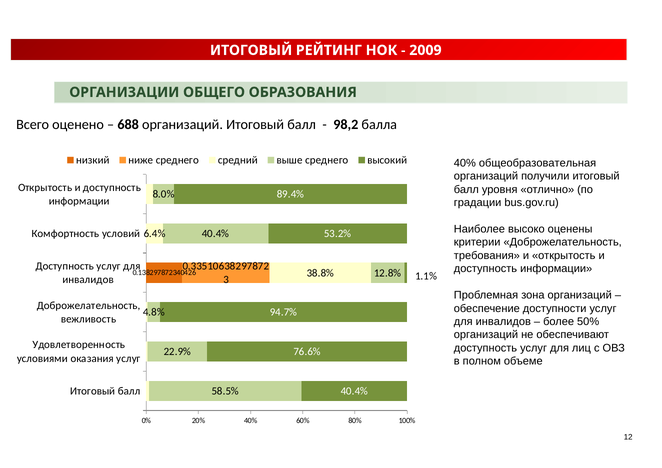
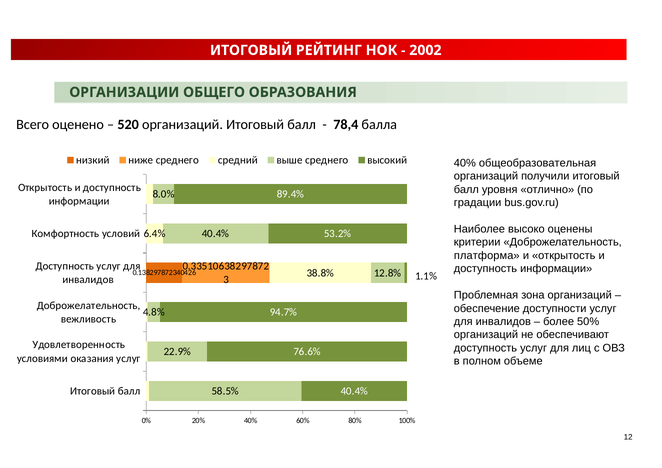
2009: 2009 -> 2002
688: 688 -> 520
98,2: 98,2 -> 78,4
требования: требования -> платформа
